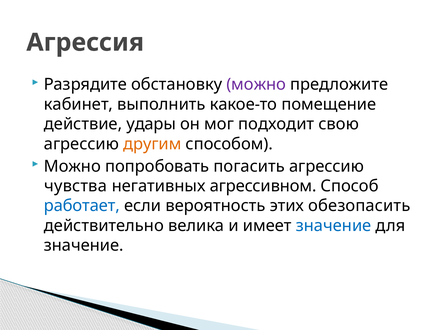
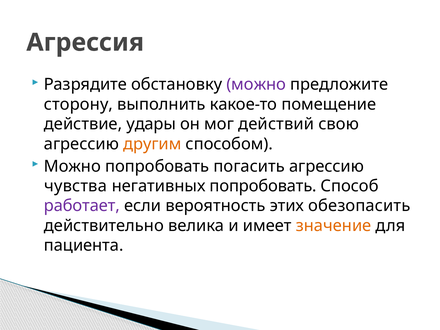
кабинет: кабинет -> сторону
подходит: подходит -> действий
негативных агрессивном: агрессивном -> попробовать
работает colour: blue -> purple
значение at (334, 226) colour: blue -> orange
значение at (84, 245): значение -> пациента
